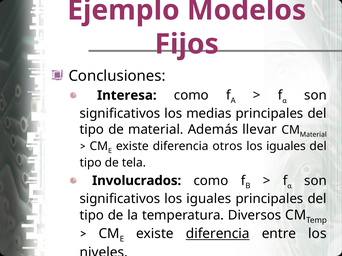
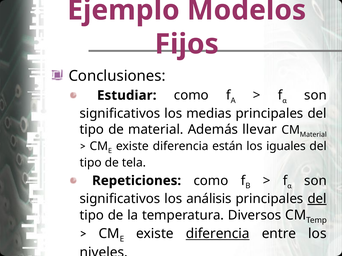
Interesa: Interesa -> Estudiar
otros: otros -> están
Involucrados: Involucrados -> Repeticiones
significativos los iguales: iguales -> análisis
del at (317, 199) underline: none -> present
